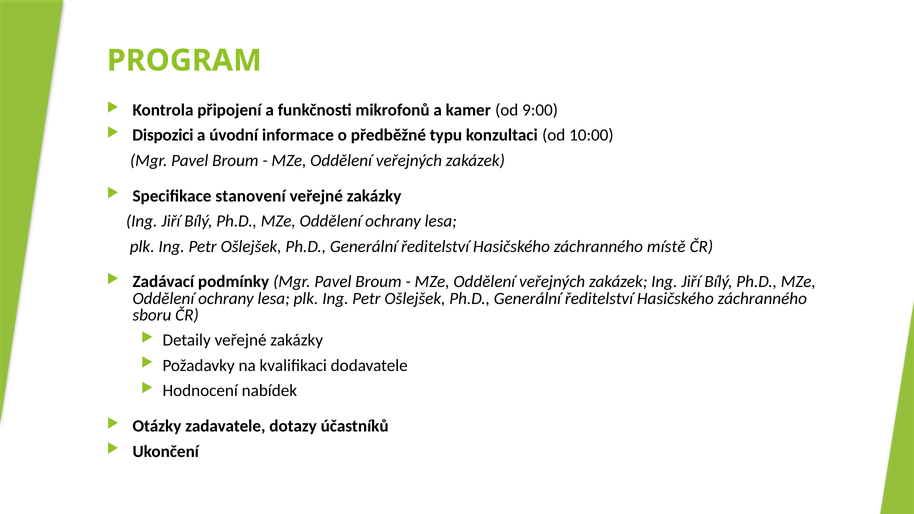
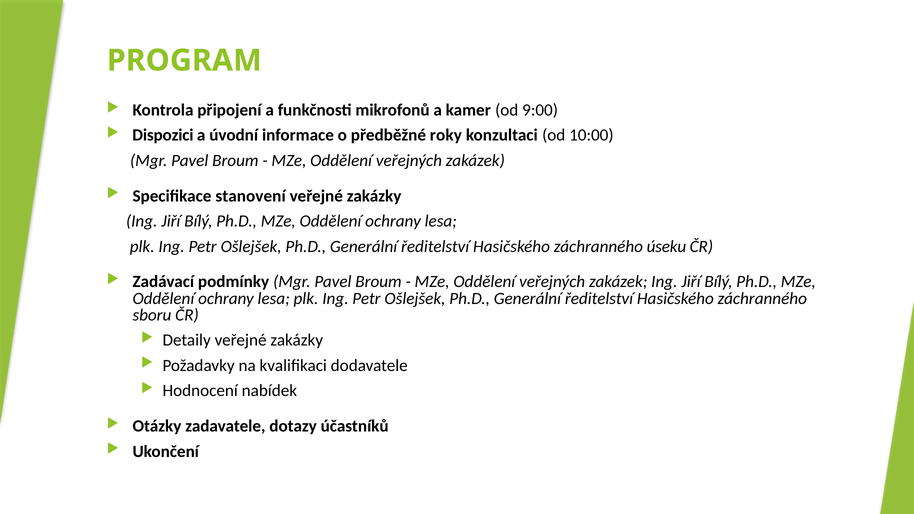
typu: typu -> roky
místě: místě -> úseku
